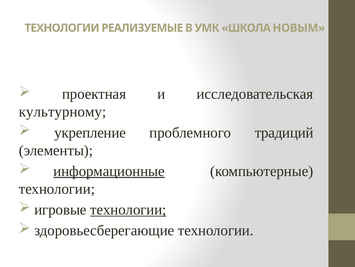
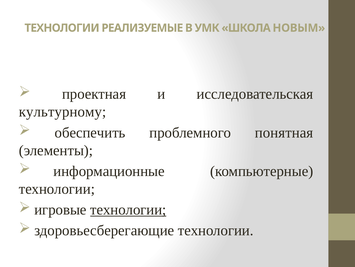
укрепление: укрепление -> обеспечить
традиций: традиций -> понятная
информационные underline: present -> none
